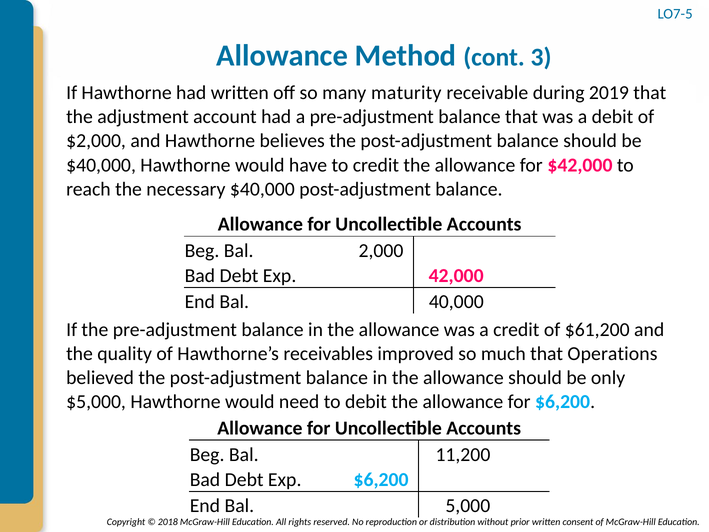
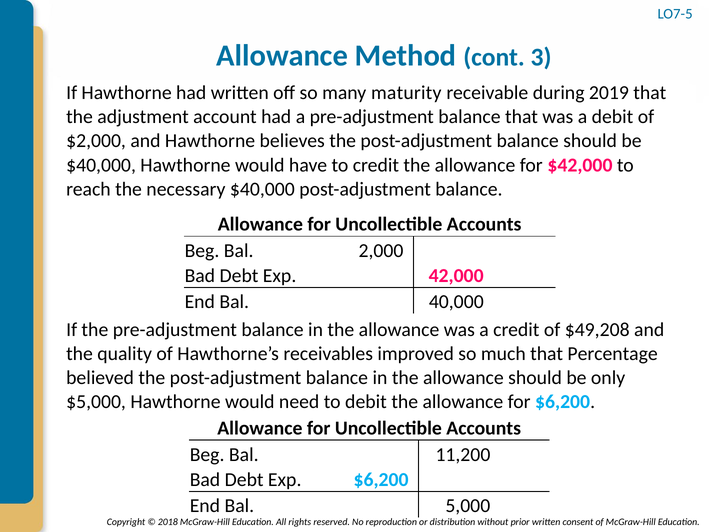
$61,200: $61,200 -> $49,208
Operations: Operations -> Percentage
